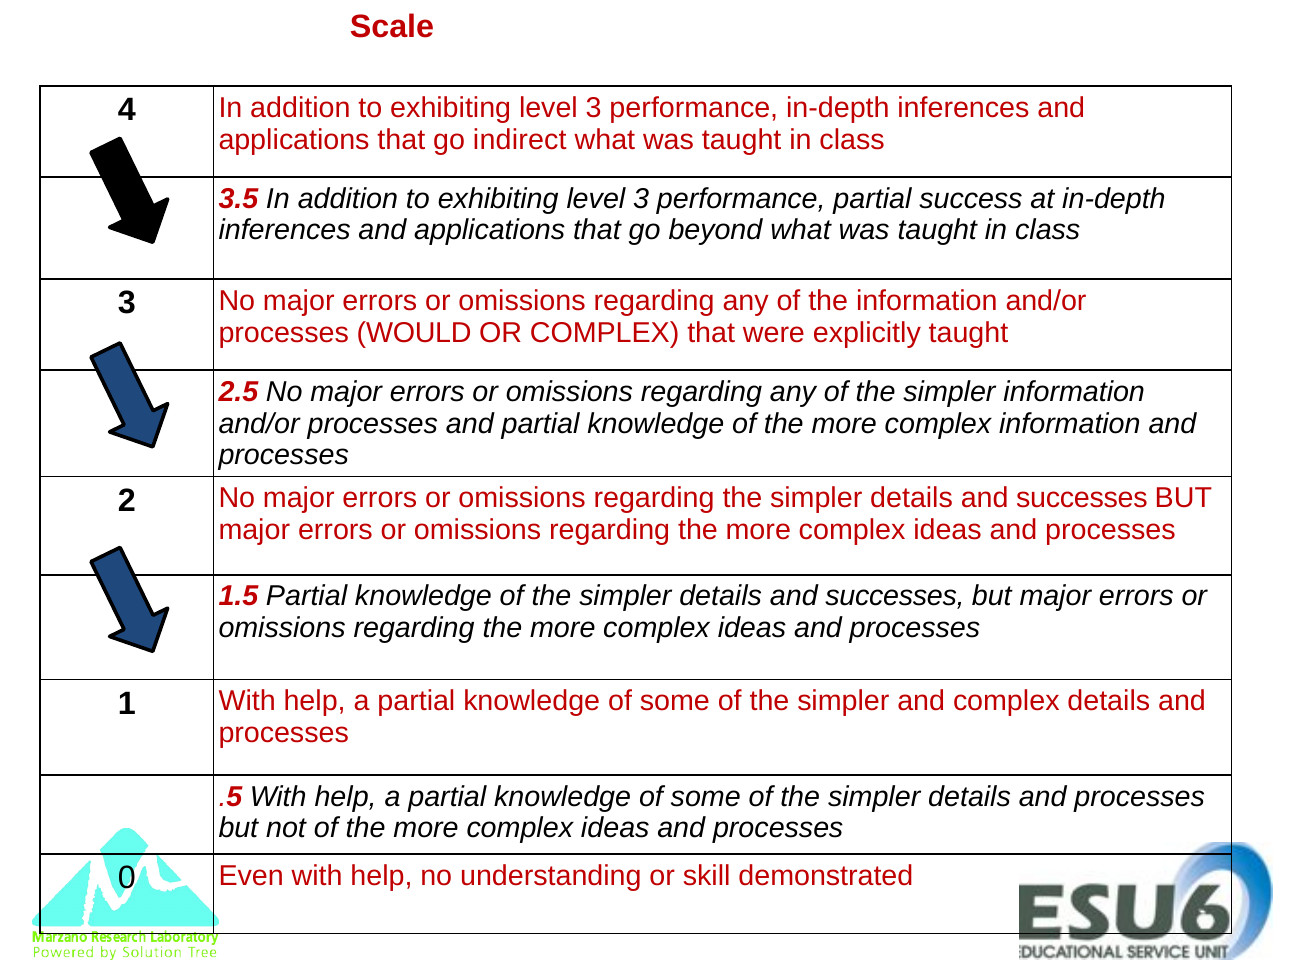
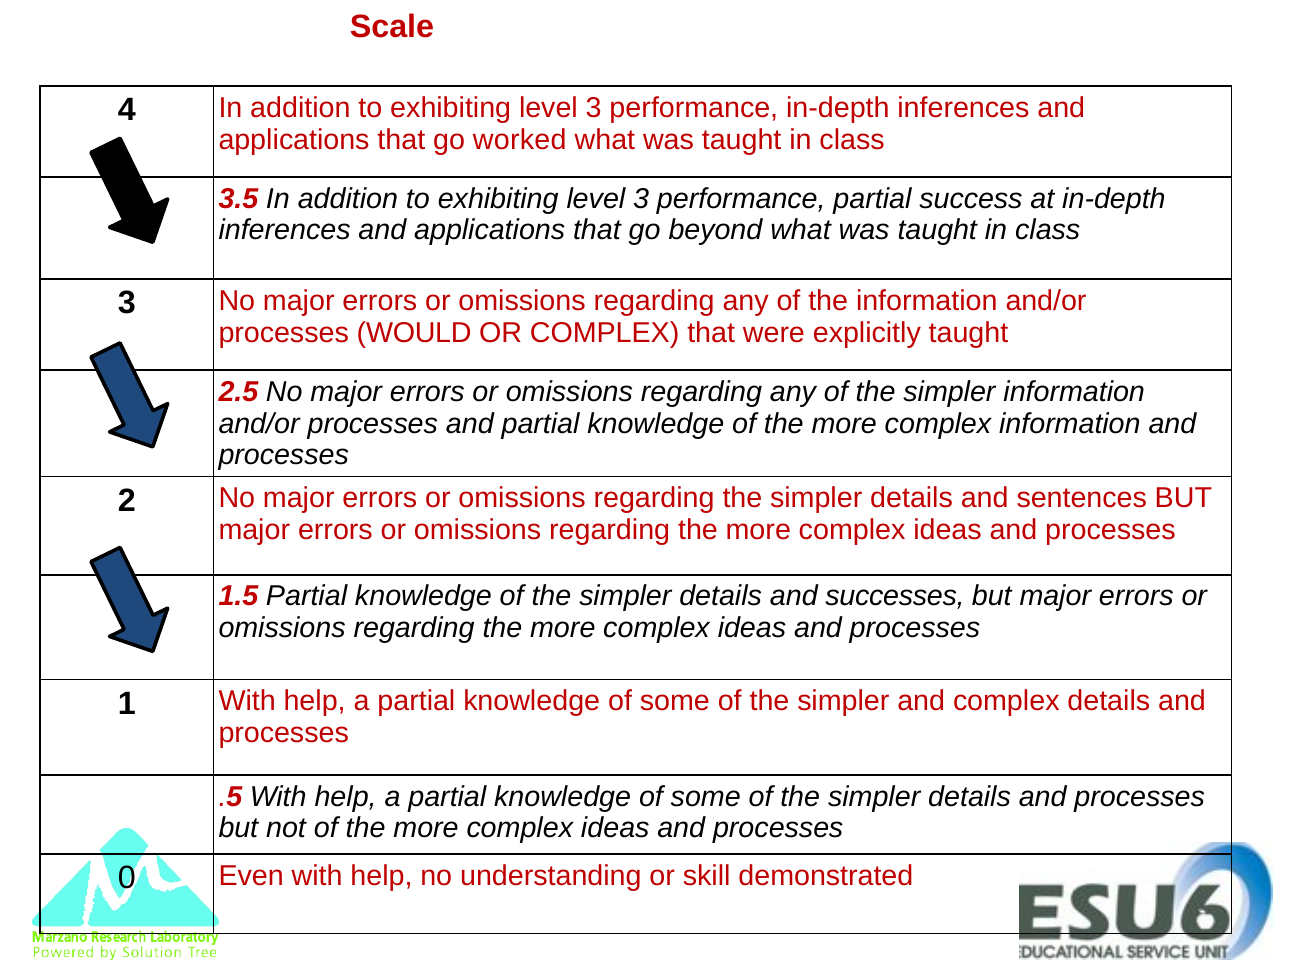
indirect: indirect -> worked
successes at (1082, 498): successes -> sentences
